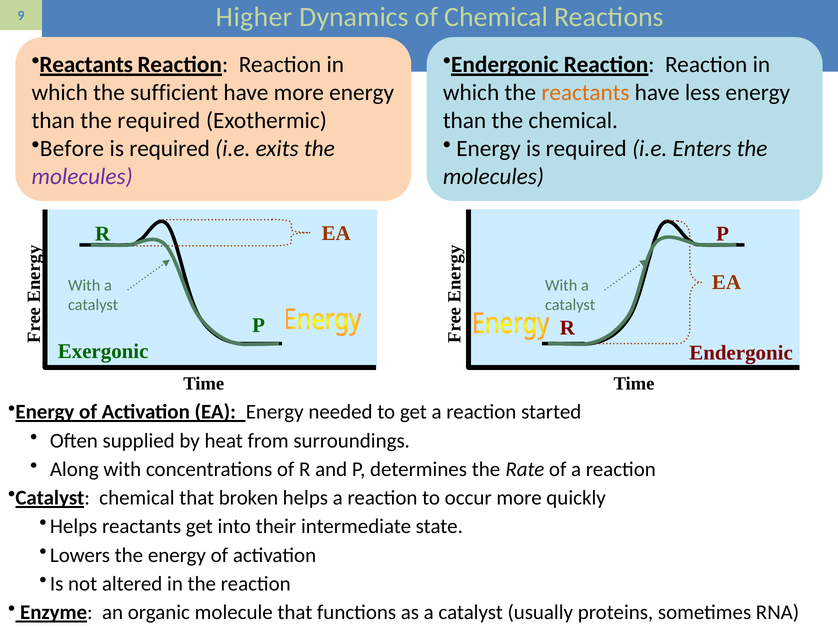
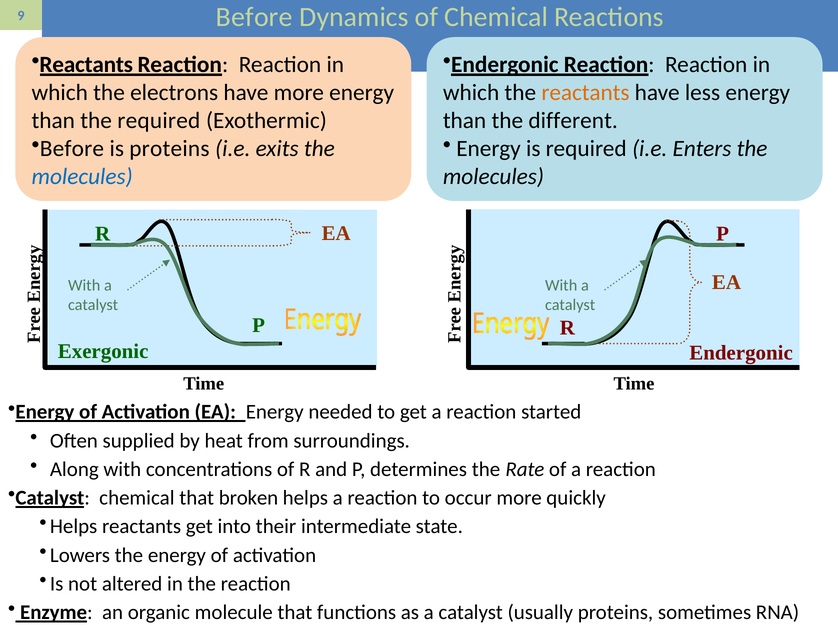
Higher at (254, 17): Higher -> Before
sufficient: sufficient -> electrons
the chemical: chemical -> different
required at (170, 149): required -> proteins
molecules at (82, 177) colour: purple -> blue
